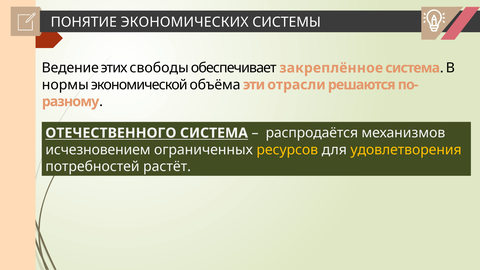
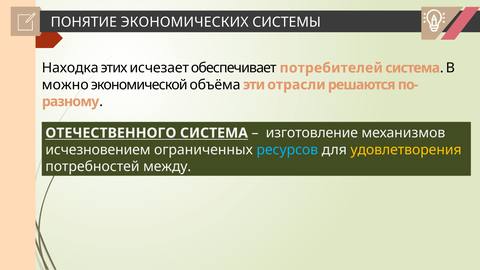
Ведение: Ведение -> Находка
свободы: свободы -> исчезает
закреплённое: закреплённое -> потребителей
нормы: нормы -> можно
распродаётся: распродаётся -> изготовление
ресурсов colour: yellow -> light blue
растёт: растёт -> между
